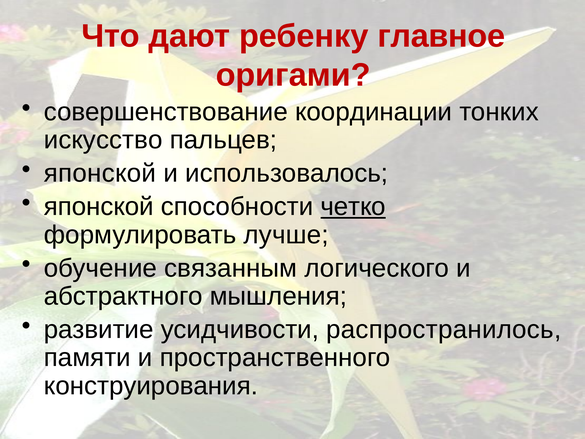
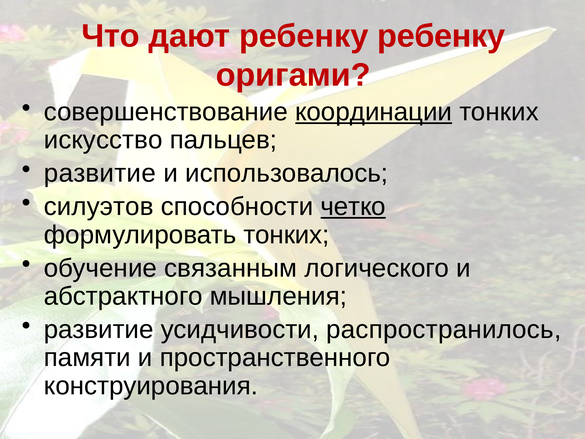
ребенку главное: главное -> ребенку
координации underline: none -> present
японской at (100, 173): японской -> развитие
японской at (99, 207): японской -> силуэтов
формулировать лучше: лучше -> тонких
